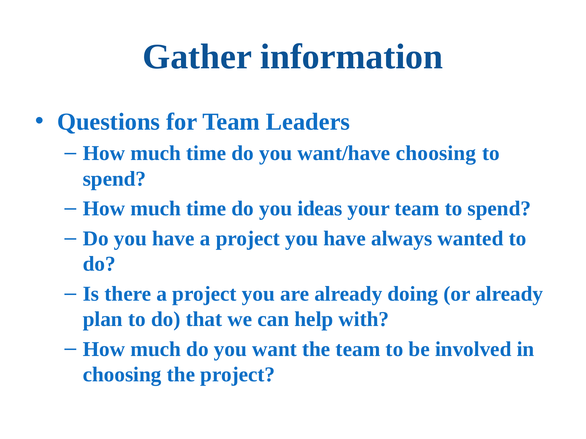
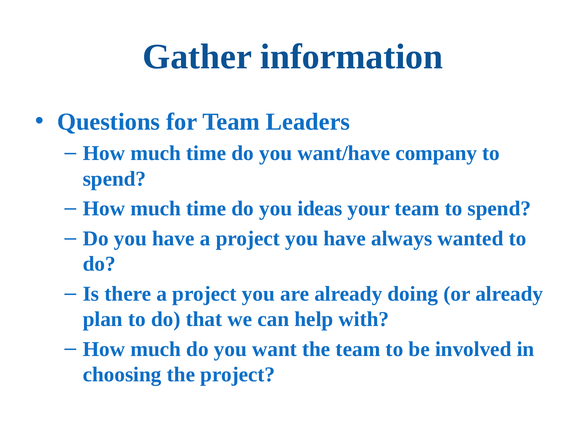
want/have choosing: choosing -> company
